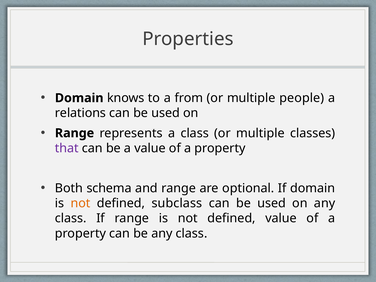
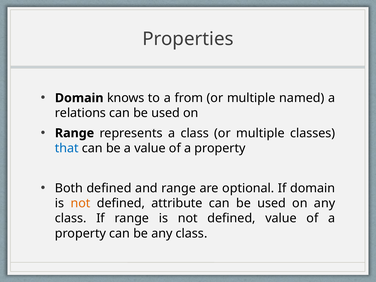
people: people -> named
that colour: purple -> blue
Both schema: schema -> defined
subclass: subclass -> attribute
